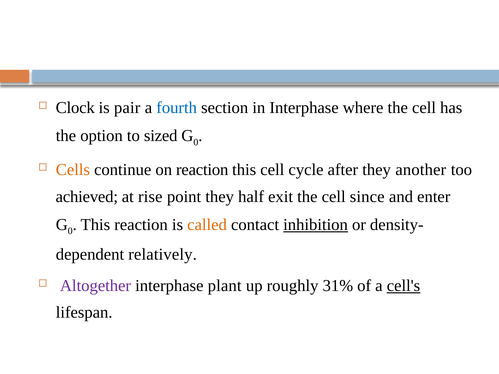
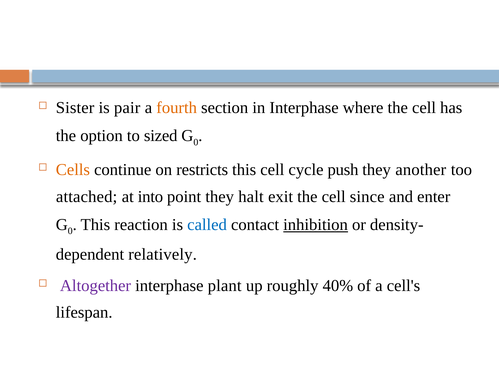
Clock: Clock -> Sister
fourth colour: blue -> orange
on reaction: reaction -> restricts
after: after -> push
achieved: achieved -> attached
rise: rise -> into
half: half -> halt
called colour: orange -> blue
31%: 31% -> 40%
cell's underline: present -> none
